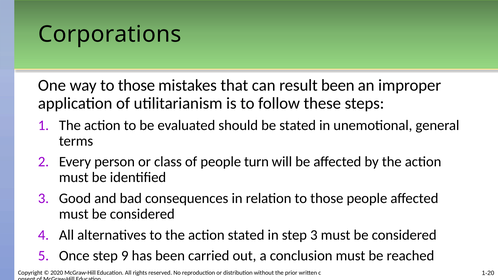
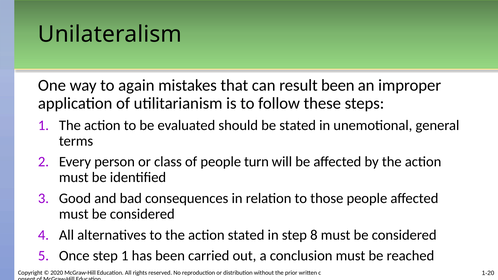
Corporations: Corporations -> Unilateralism
way to those: those -> again
step 3: 3 -> 8
step 9: 9 -> 1
